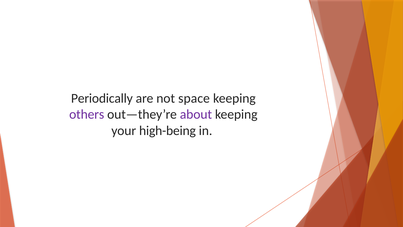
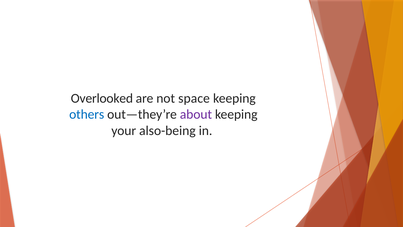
Periodically: Periodically -> Overlooked
others colour: purple -> blue
high-being: high-being -> also-being
